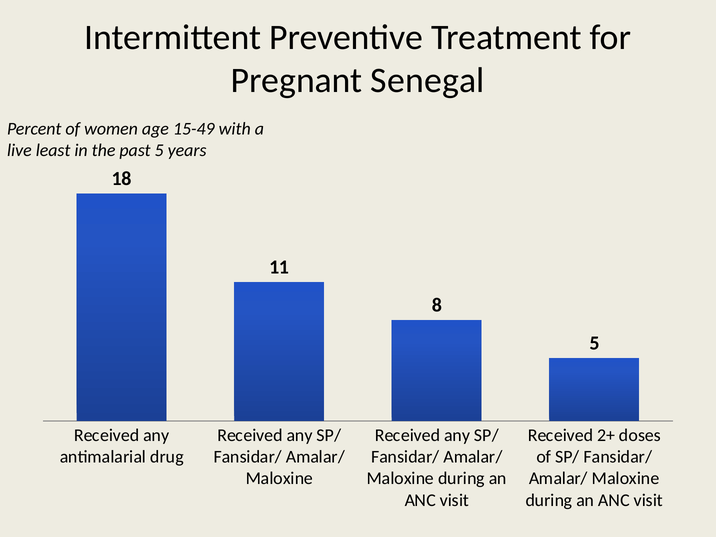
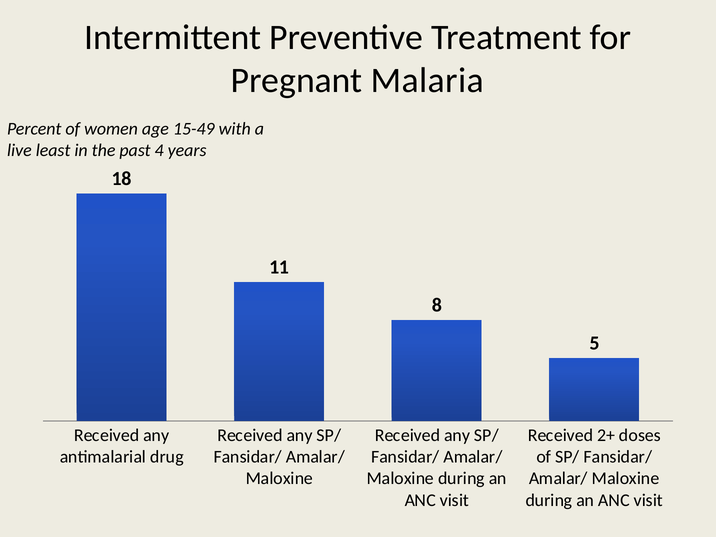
Senegal: Senegal -> Malaria
past 5: 5 -> 4
